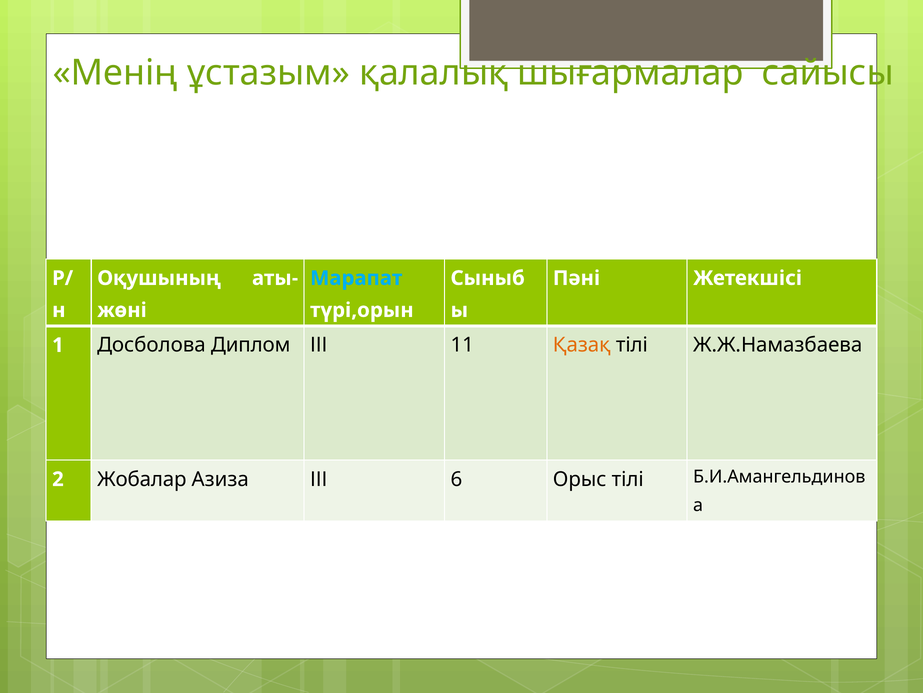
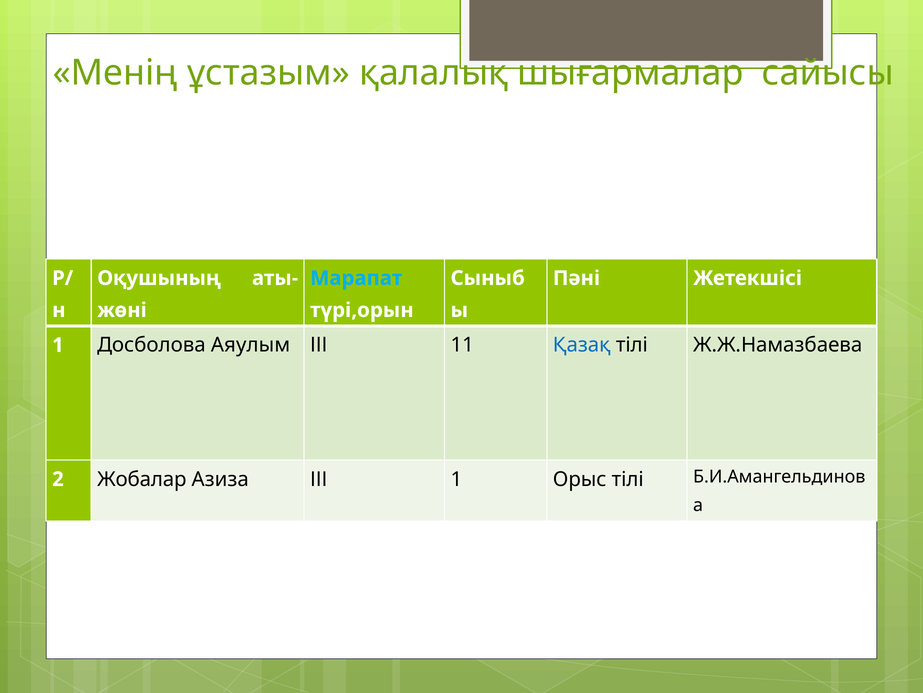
Диплом: Диплом -> Аяулым
Қазақ colour: orange -> blue
ІІІ 6: 6 -> 1
